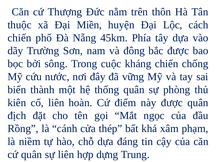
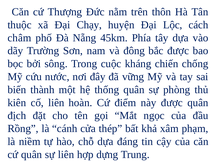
Miền: Miền -> Chạy
chiến at (19, 38): chiến -> châm
